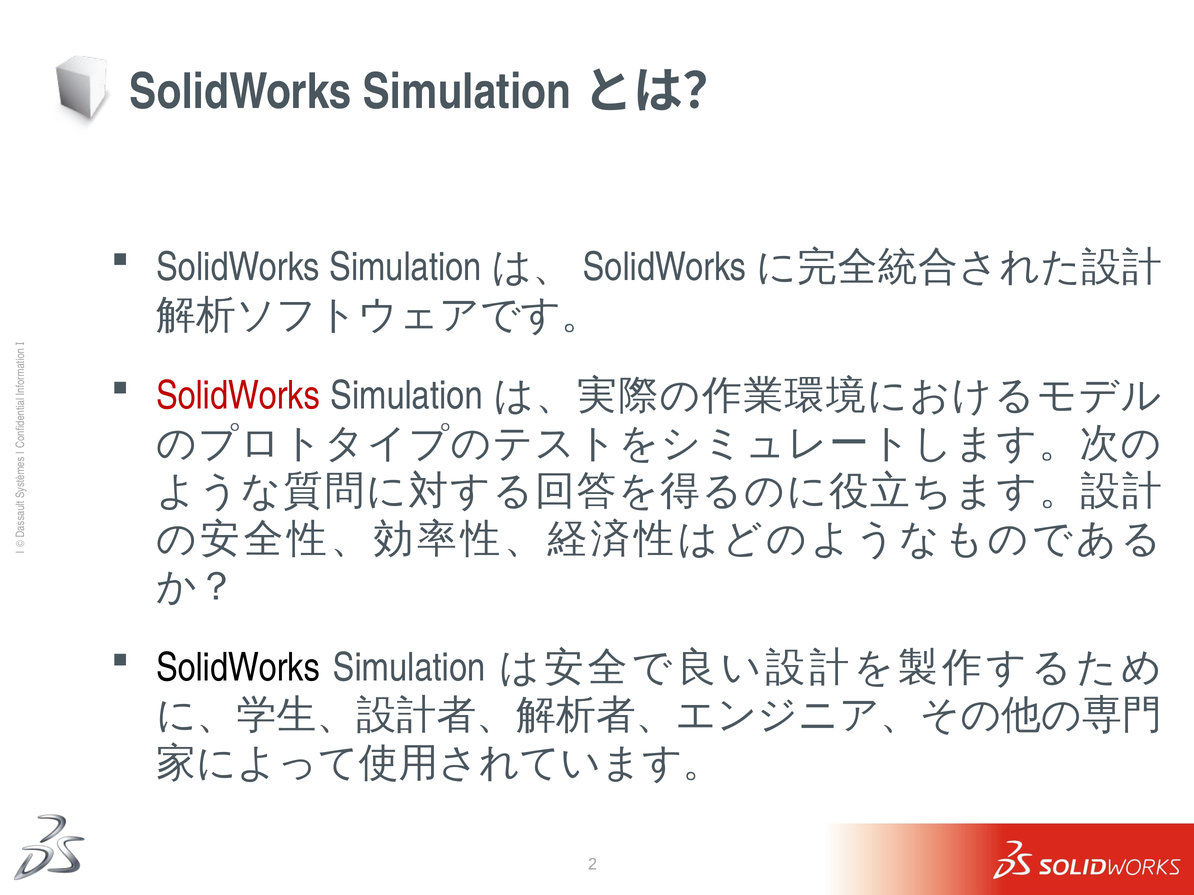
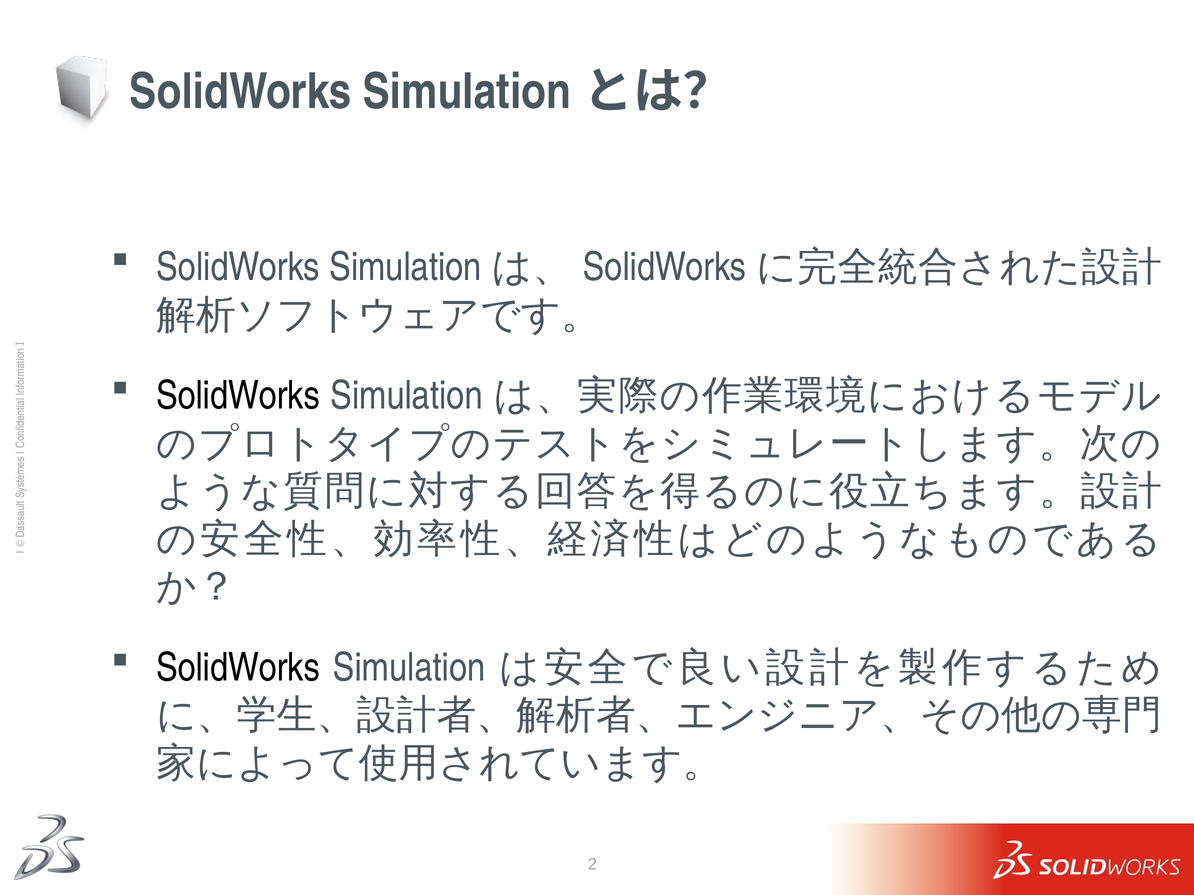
SolidWorks at (238, 396) colour: red -> black
